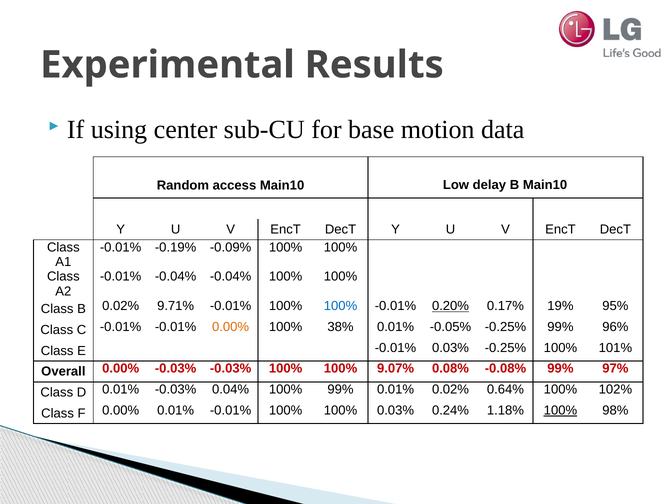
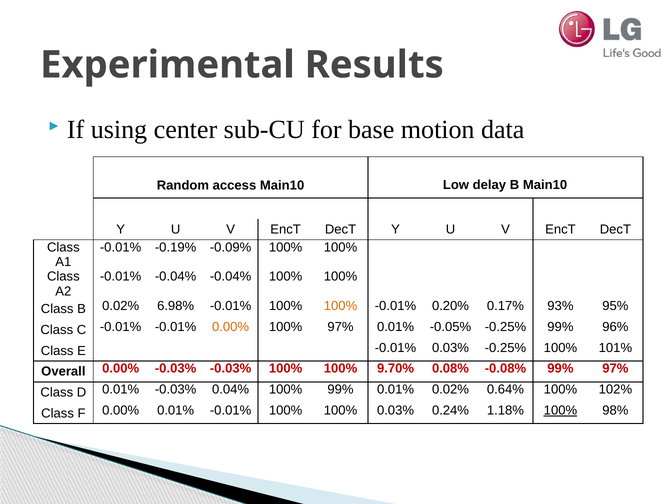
9.71%: 9.71% -> 6.98%
100% at (341, 306) colour: blue -> orange
0.20% underline: present -> none
19%: 19% -> 93%
100% 38%: 38% -> 97%
9.07%: 9.07% -> 9.70%
